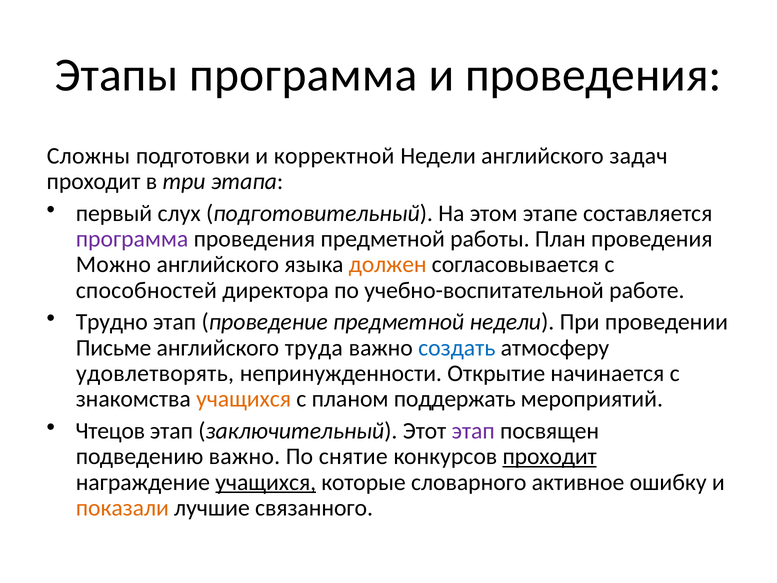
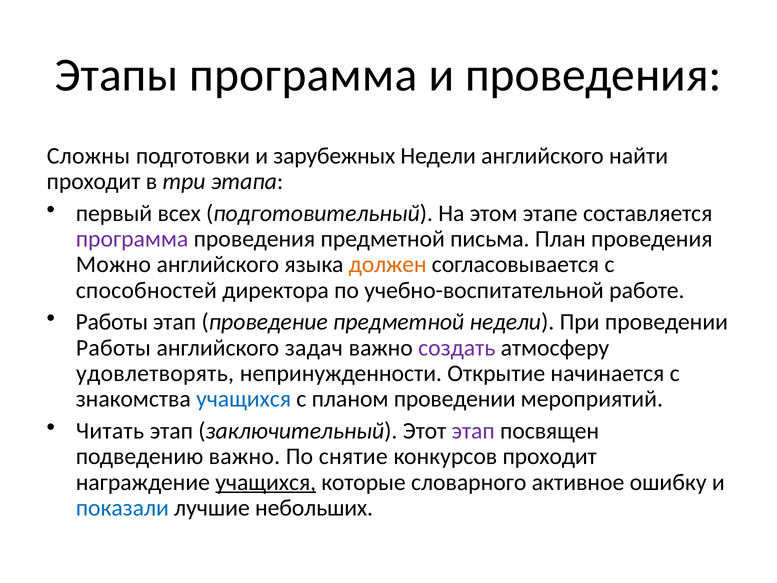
корректной: корректной -> зарубежных
задач: задач -> найти
слух: слух -> всех
работы: работы -> письма
Трудно at (112, 322): Трудно -> Работы
Письме at (114, 348): Письме -> Работы
труда: труда -> задач
создать colour: blue -> purple
учащихся at (244, 399) colour: orange -> blue
планом поддержать: поддержать -> проведении
Чтецов: Чтецов -> Читать
проходит at (550, 456) underline: present -> none
показали colour: orange -> blue
связанного: связанного -> небольших
